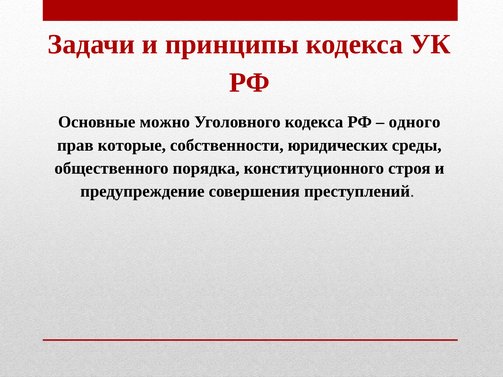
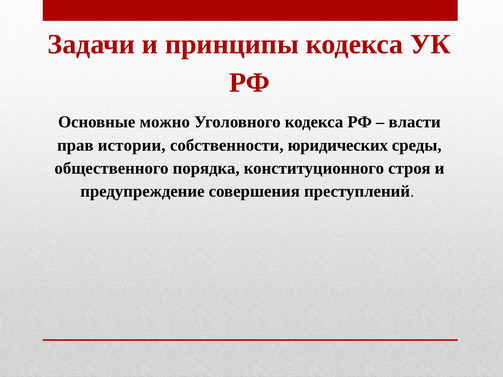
одного: одного -> власти
которые: которые -> истории
